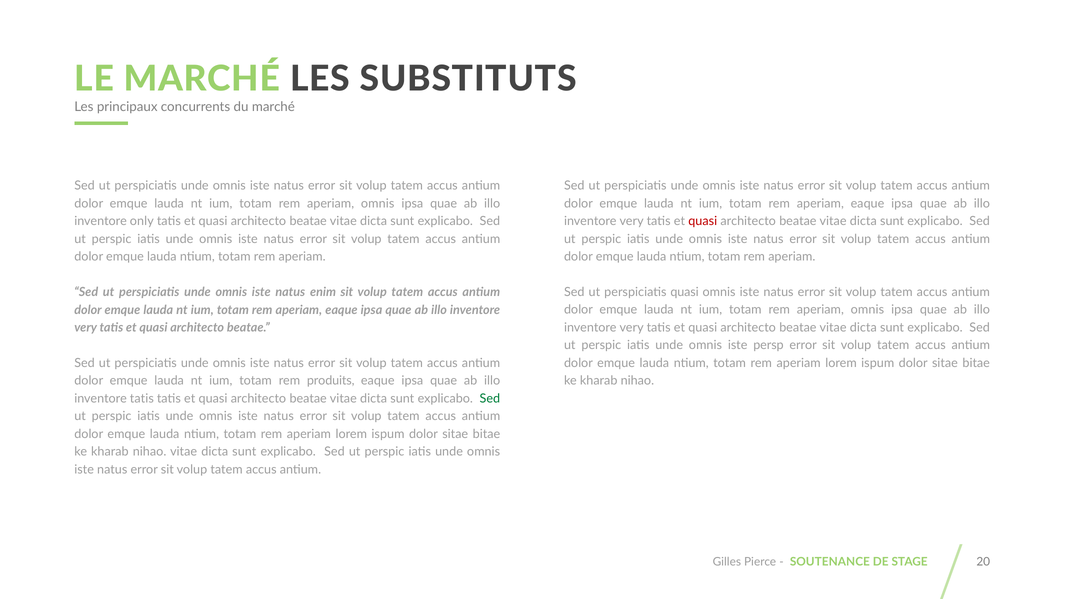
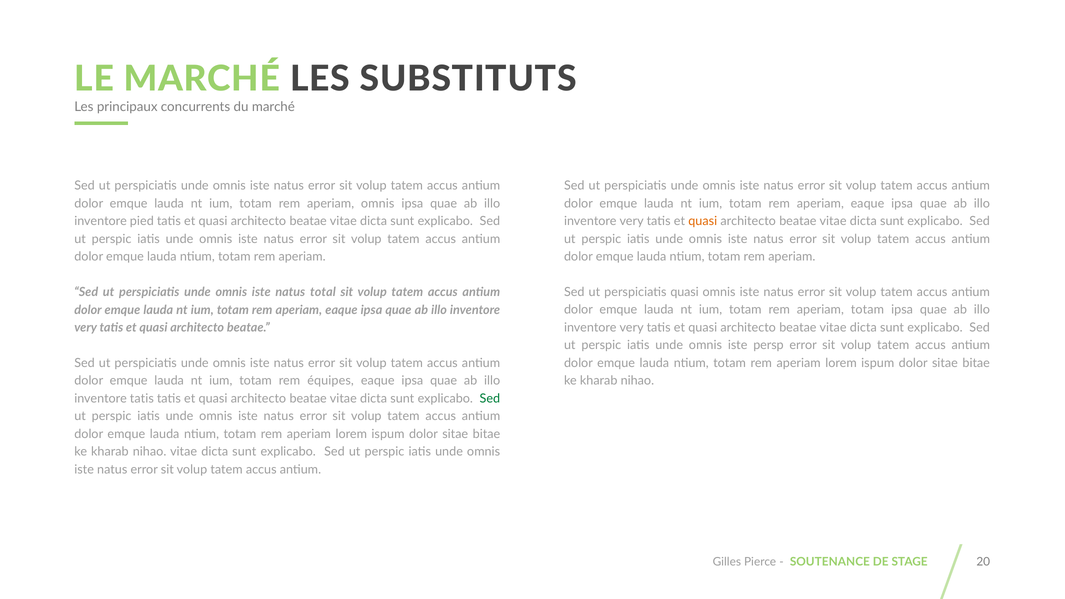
only: only -> pied
quasi at (703, 221) colour: red -> orange
enim: enim -> total
omnis at (867, 310): omnis -> totam
produits: produits -> équipes
